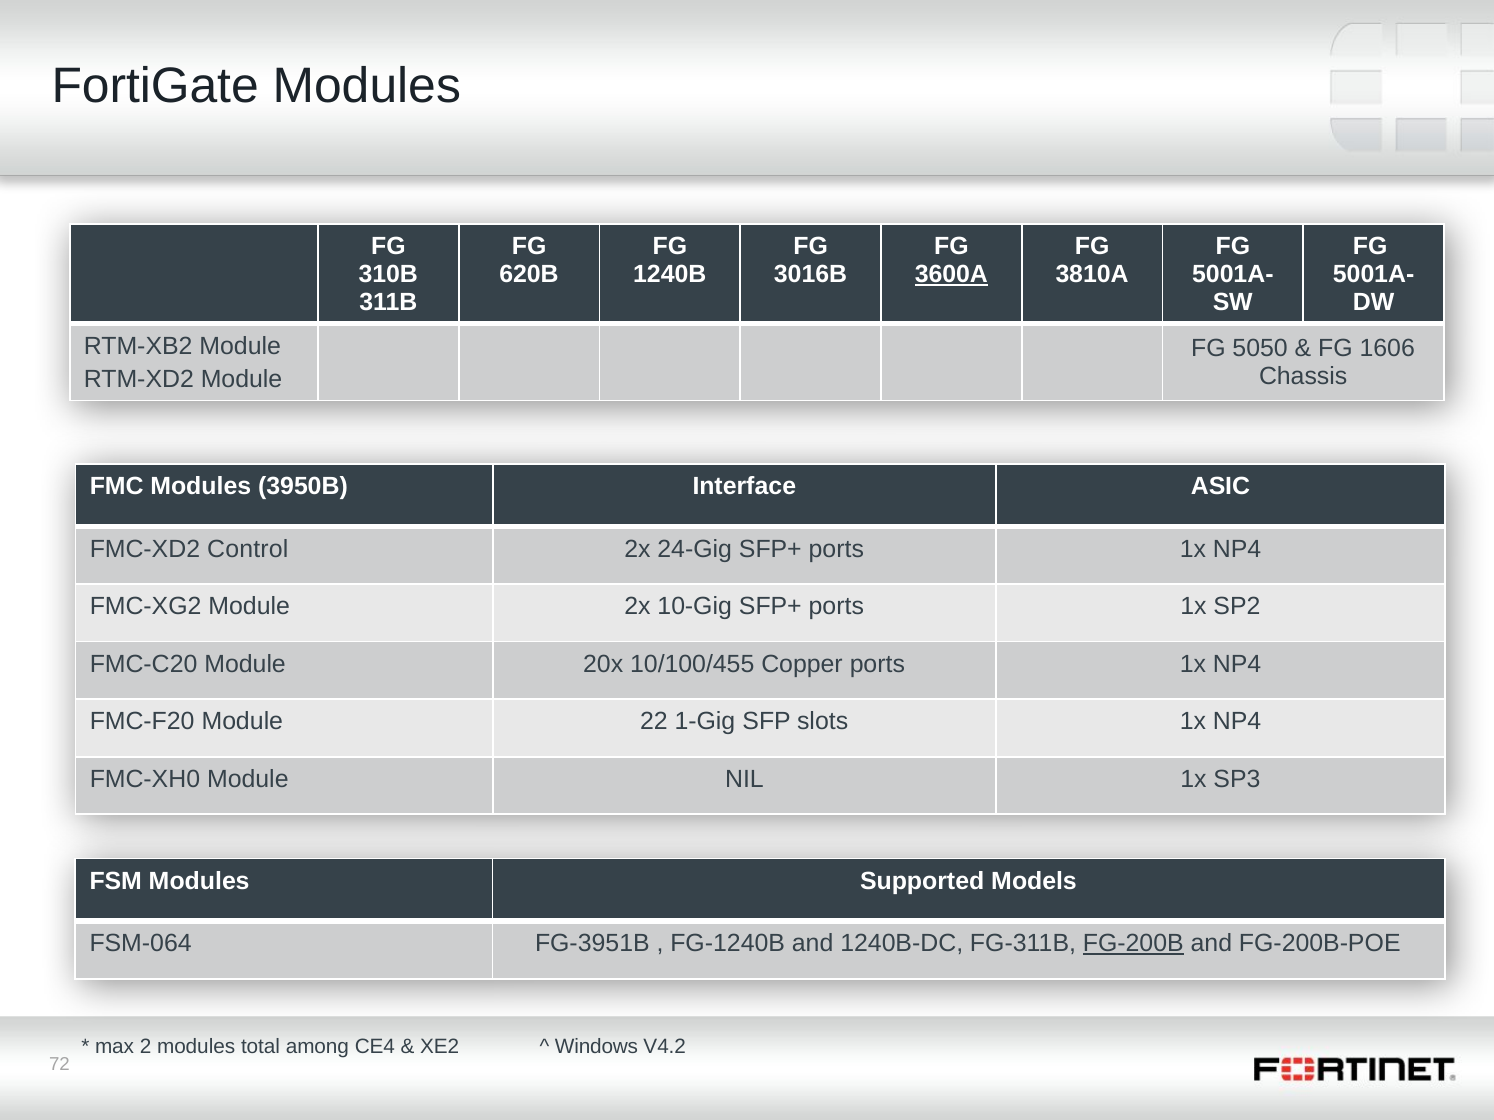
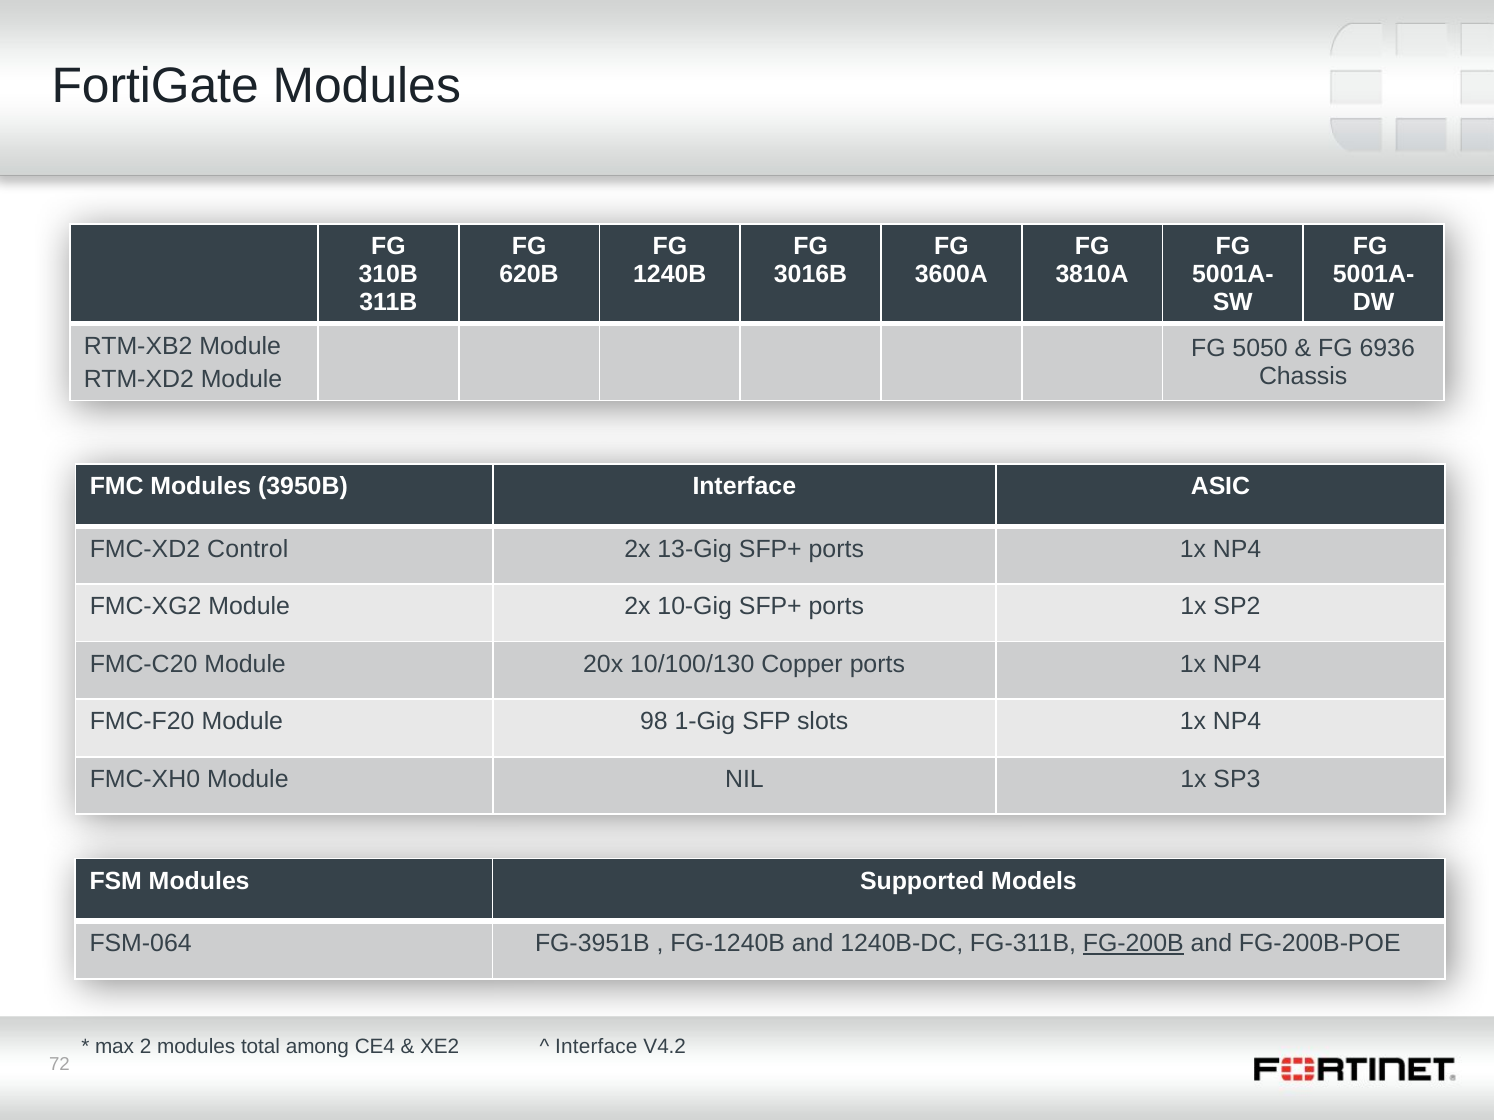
3600A underline: present -> none
1606: 1606 -> 6936
24-Gig: 24-Gig -> 13-Gig
10/100/455: 10/100/455 -> 10/100/130
22: 22 -> 98
Windows at (597, 1047): Windows -> Interface
